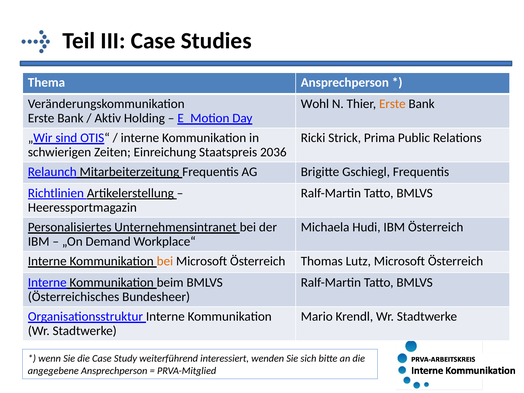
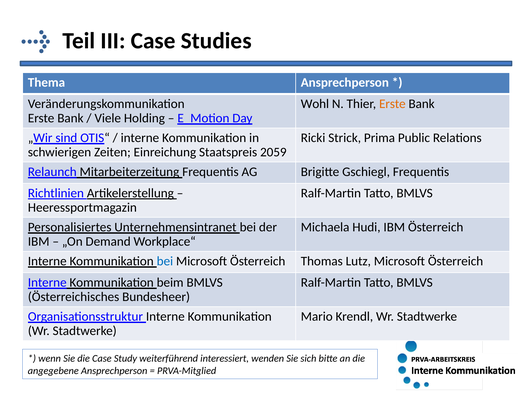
Aktiv: Aktiv -> Viele
2036: 2036 -> 2059
bei at (165, 261) colour: orange -> blue
